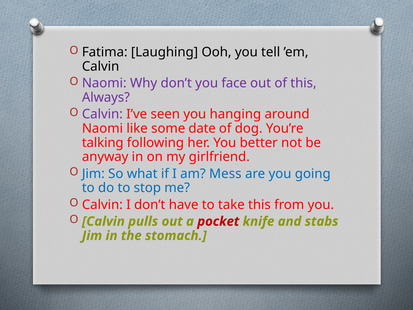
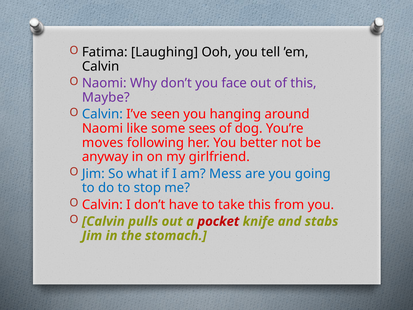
Always: Always -> Maybe
Calvin at (102, 114) colour: purple -> blue
date: date -> sees
talking: talking -> moves
